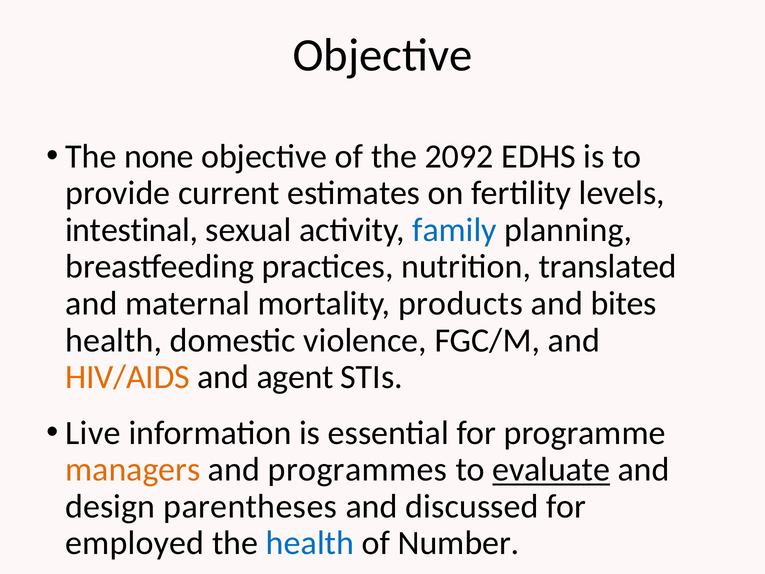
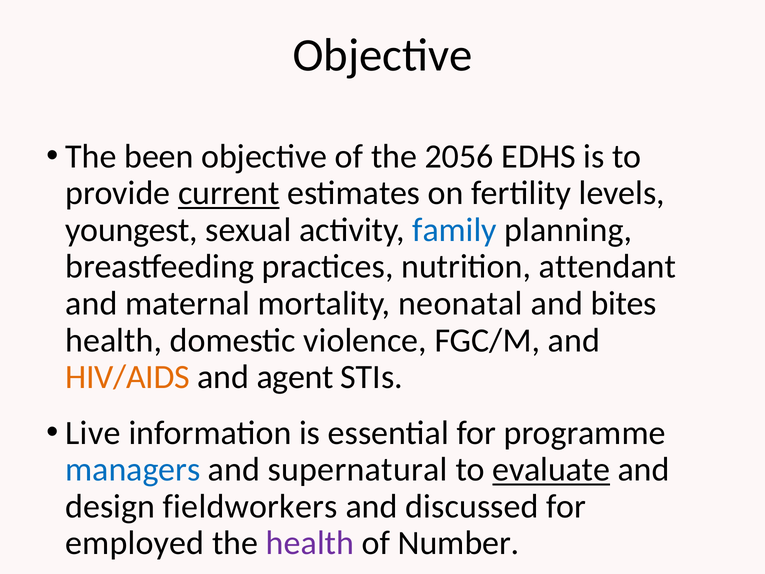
none: none -> been
2092: 2092 -> 2056
current underline: none -> present
intestinal: intestinal -> youngest
translated: translated -> attendant
products: products -> neonatal
managers colour: orange -> blue
programmes: programmes -> supernatural
parentheses: parentheses -> fieldworkers
health at (310, 543) colour: blue -> purple
